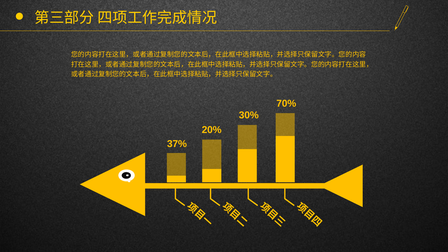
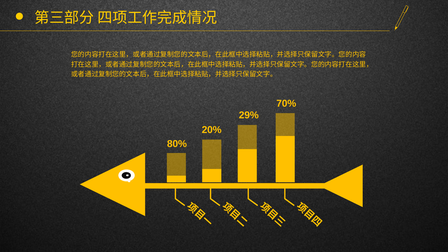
30%: 30% -> 29%
37%: 37% -> 80%
